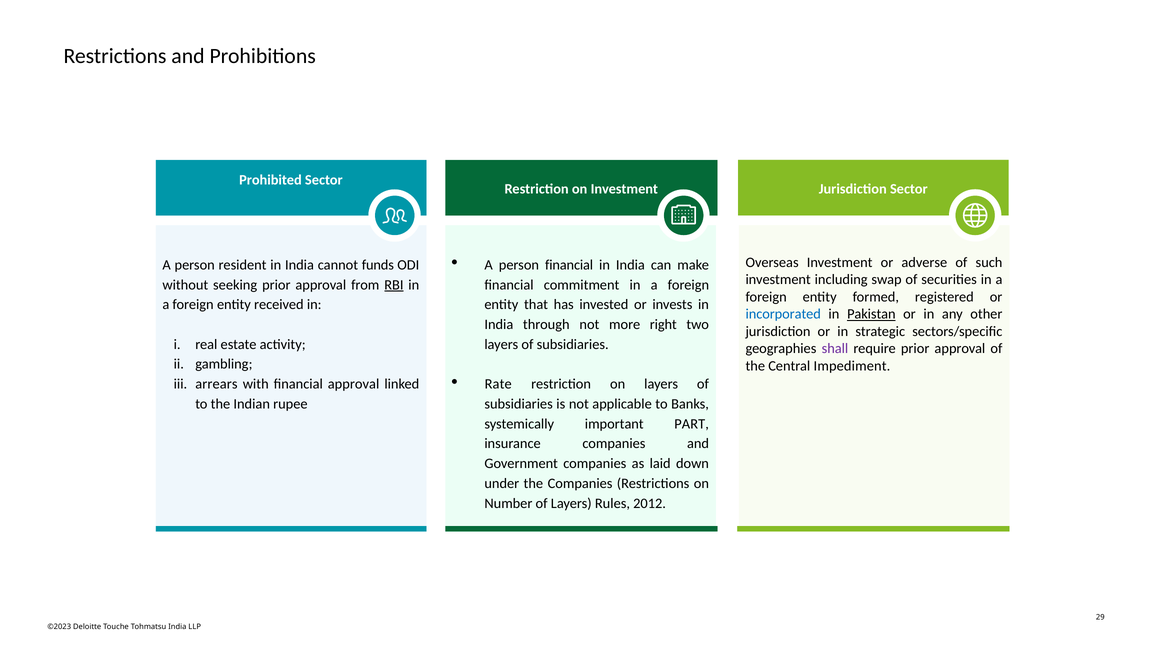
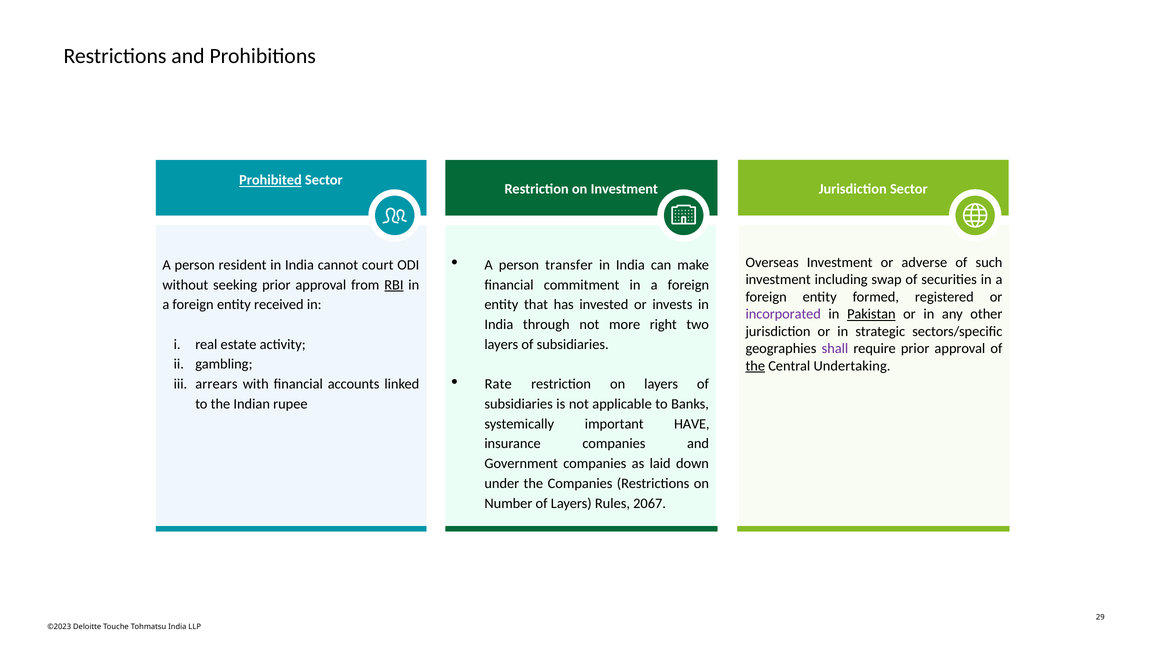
Prohibited underline: none -> present
person financial: financial -> transfer
funds: funds -> court
incorporated colour: blue -> purple
the at (755, 366) underline: none -> present
Impediment: Impediment -> Undertaking
financial approval: approval -> accounts
PART: PART -> HAVE
2012: 2012 -> 2067
